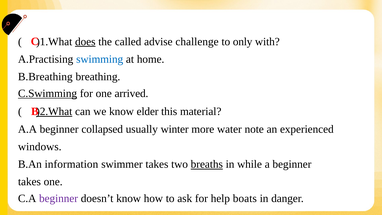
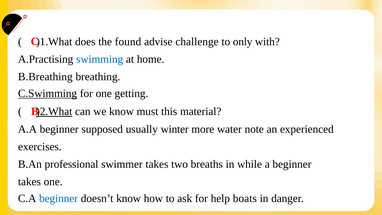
does underline: present -> none
called: called -> found
arrived: arrived -> getting
elder: elder -> must
collapsed: collapsed -> supposed
windows: windows -> exercises
information: information -> professional
breaths underline: present -> none
beginner at (59, 198) colour: purple -> blue
